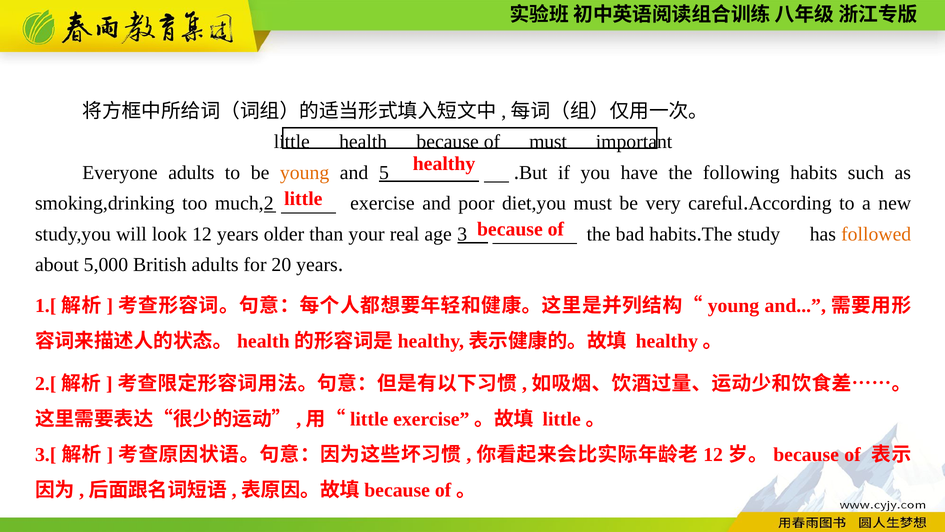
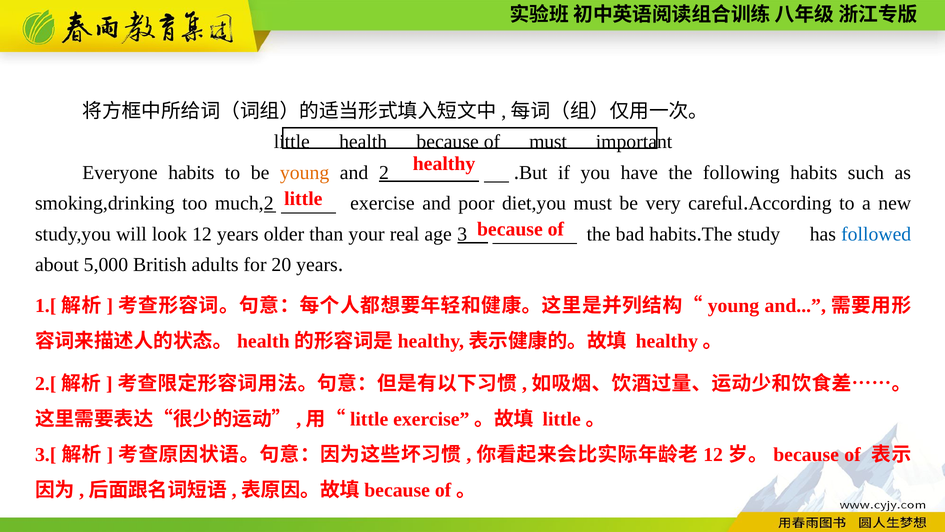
Everyone adults: adults -> habits
5: 5 -> 2
followed colour: orange -> blue
